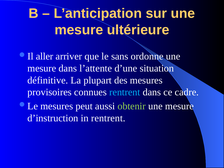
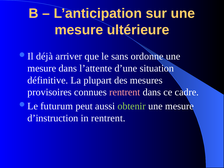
aller: aller -> déjà
rentrent at (125, 92) colour: light blue -> pink
mesures at (57, 106): mesures -> futurum
